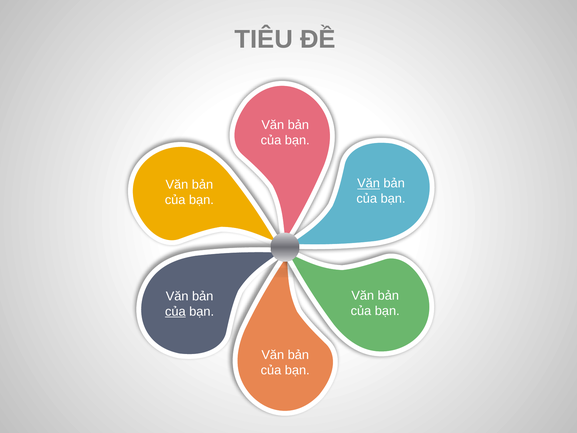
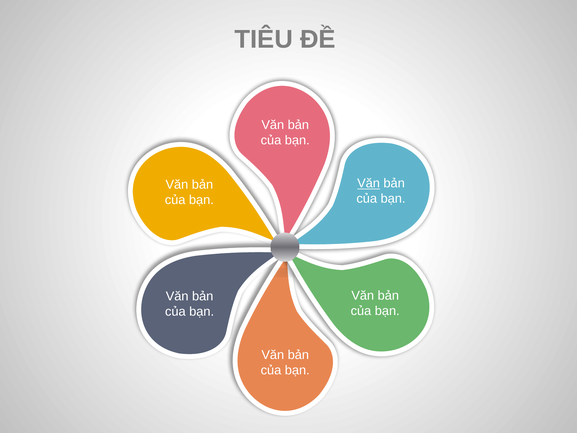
của at (175, 311) underline: present -> none
